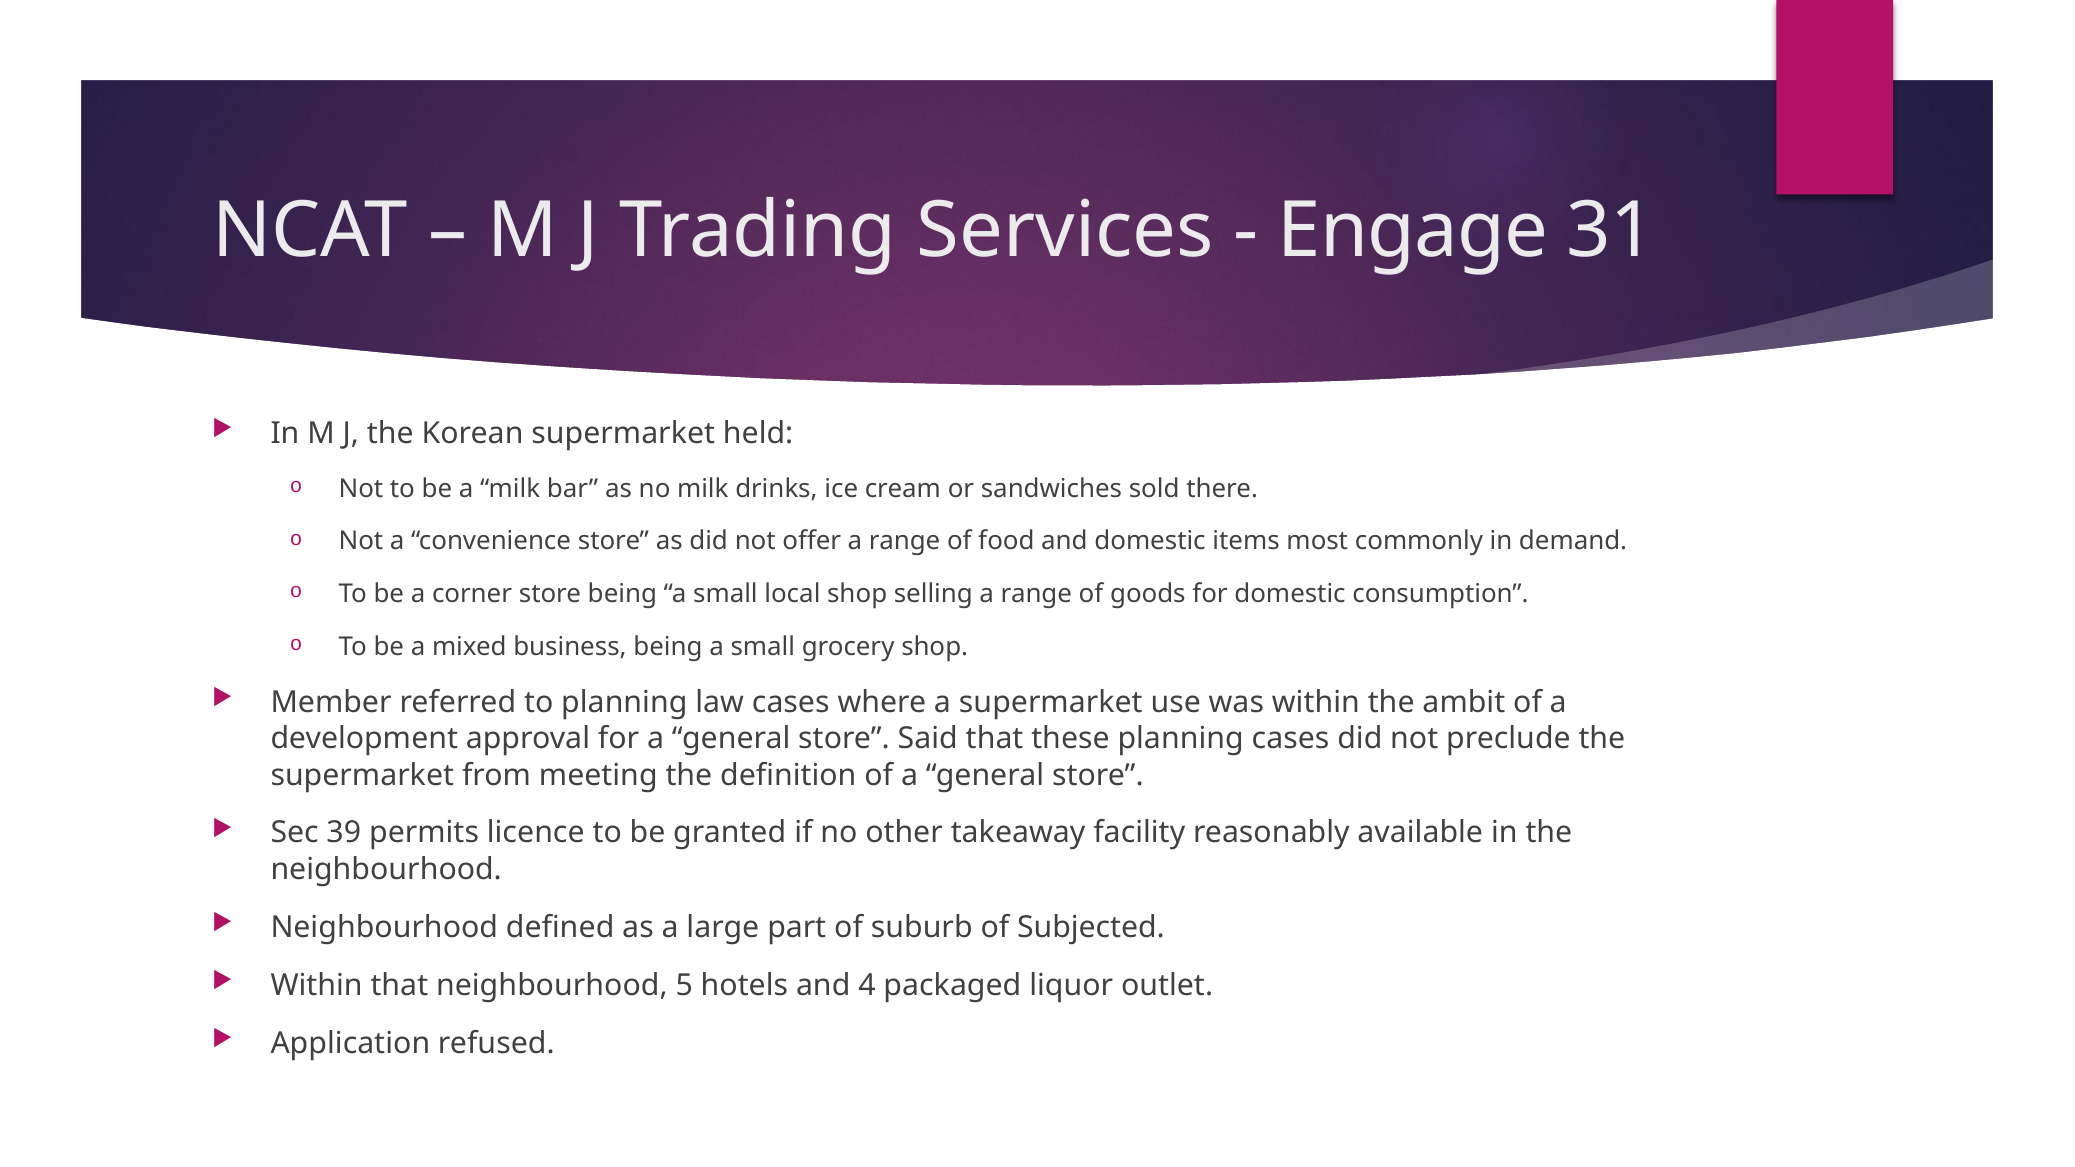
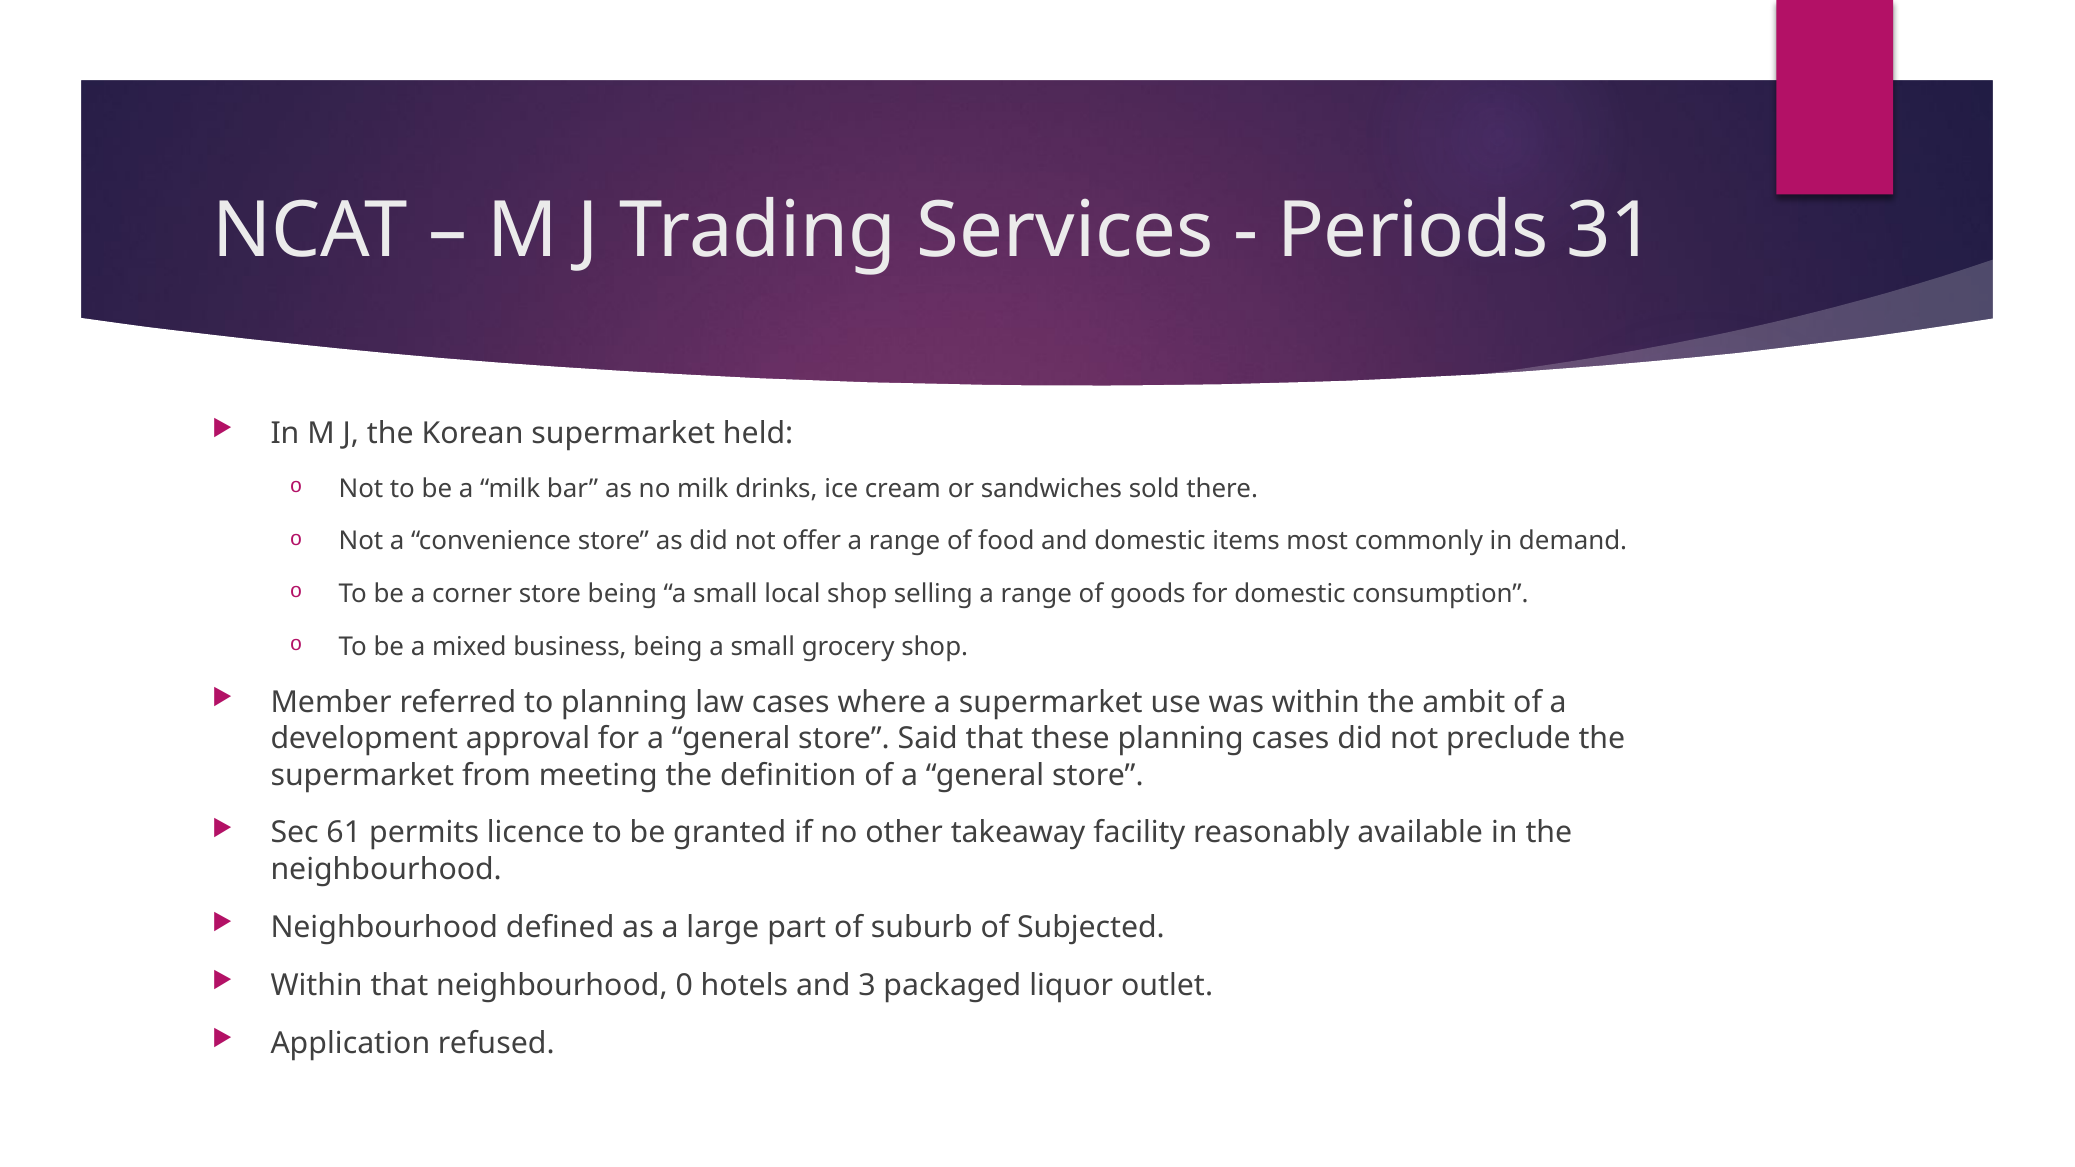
Engage: Engage -> Periods
39: 39 -> 61
5: 5 -> 0
4: 4 -> 3
